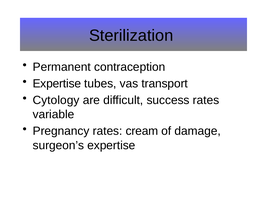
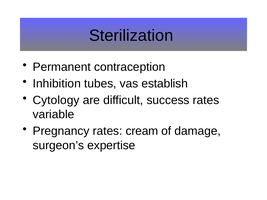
Expertise at (57, 84): Expertise -> Inhibition
transport: transport -> establish
